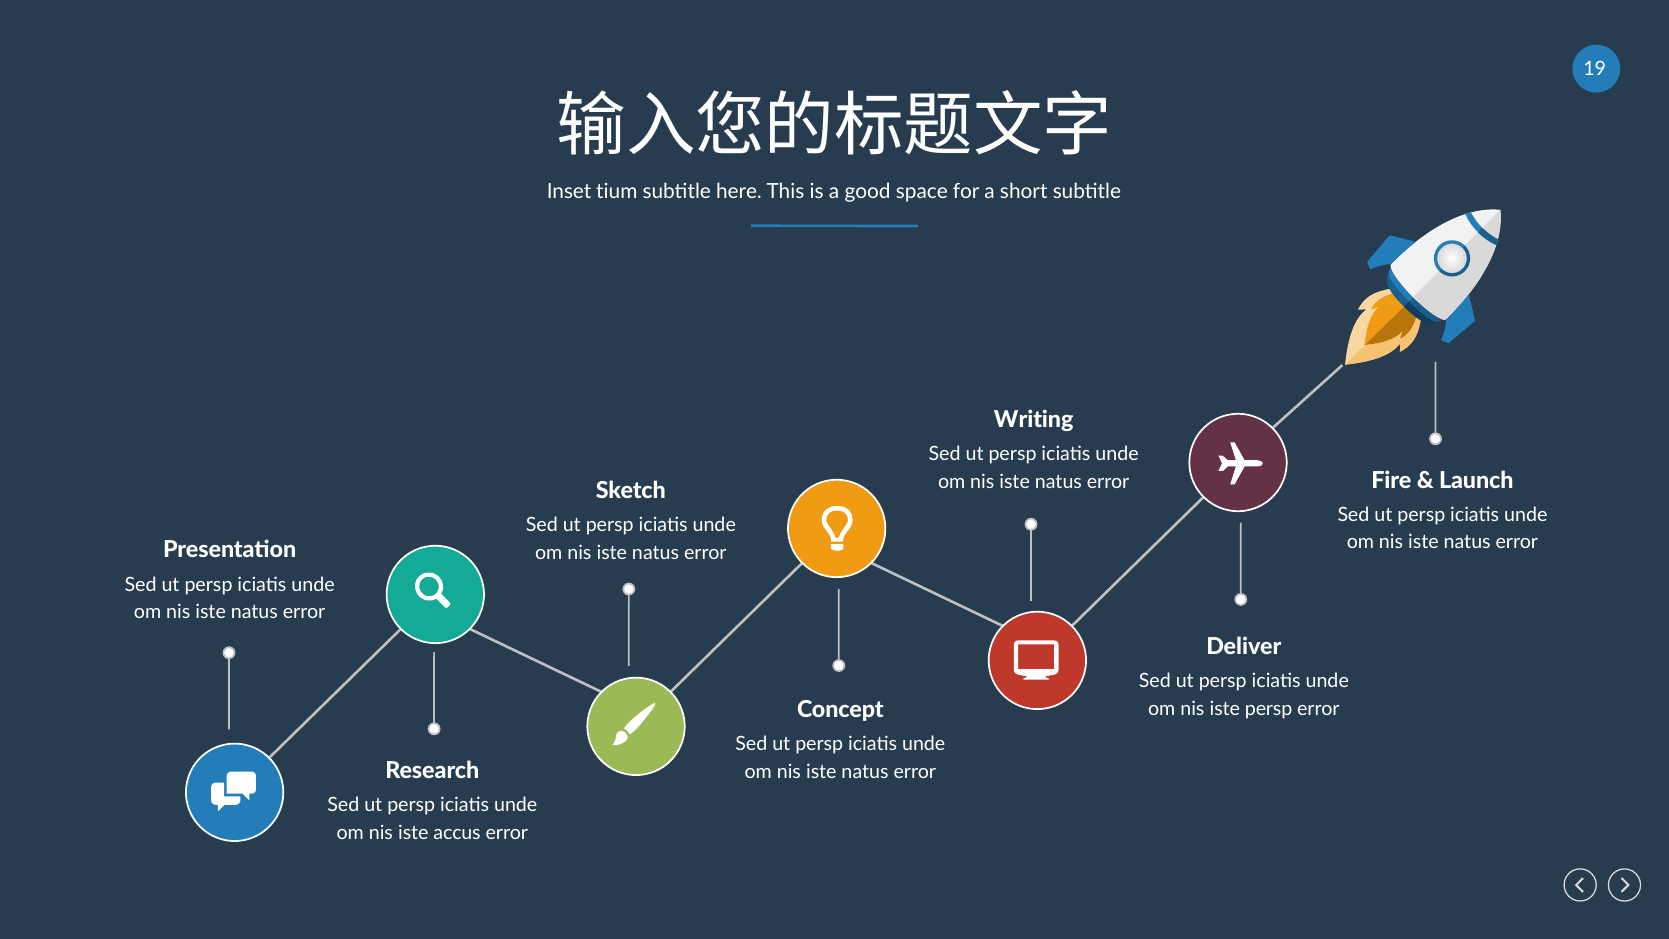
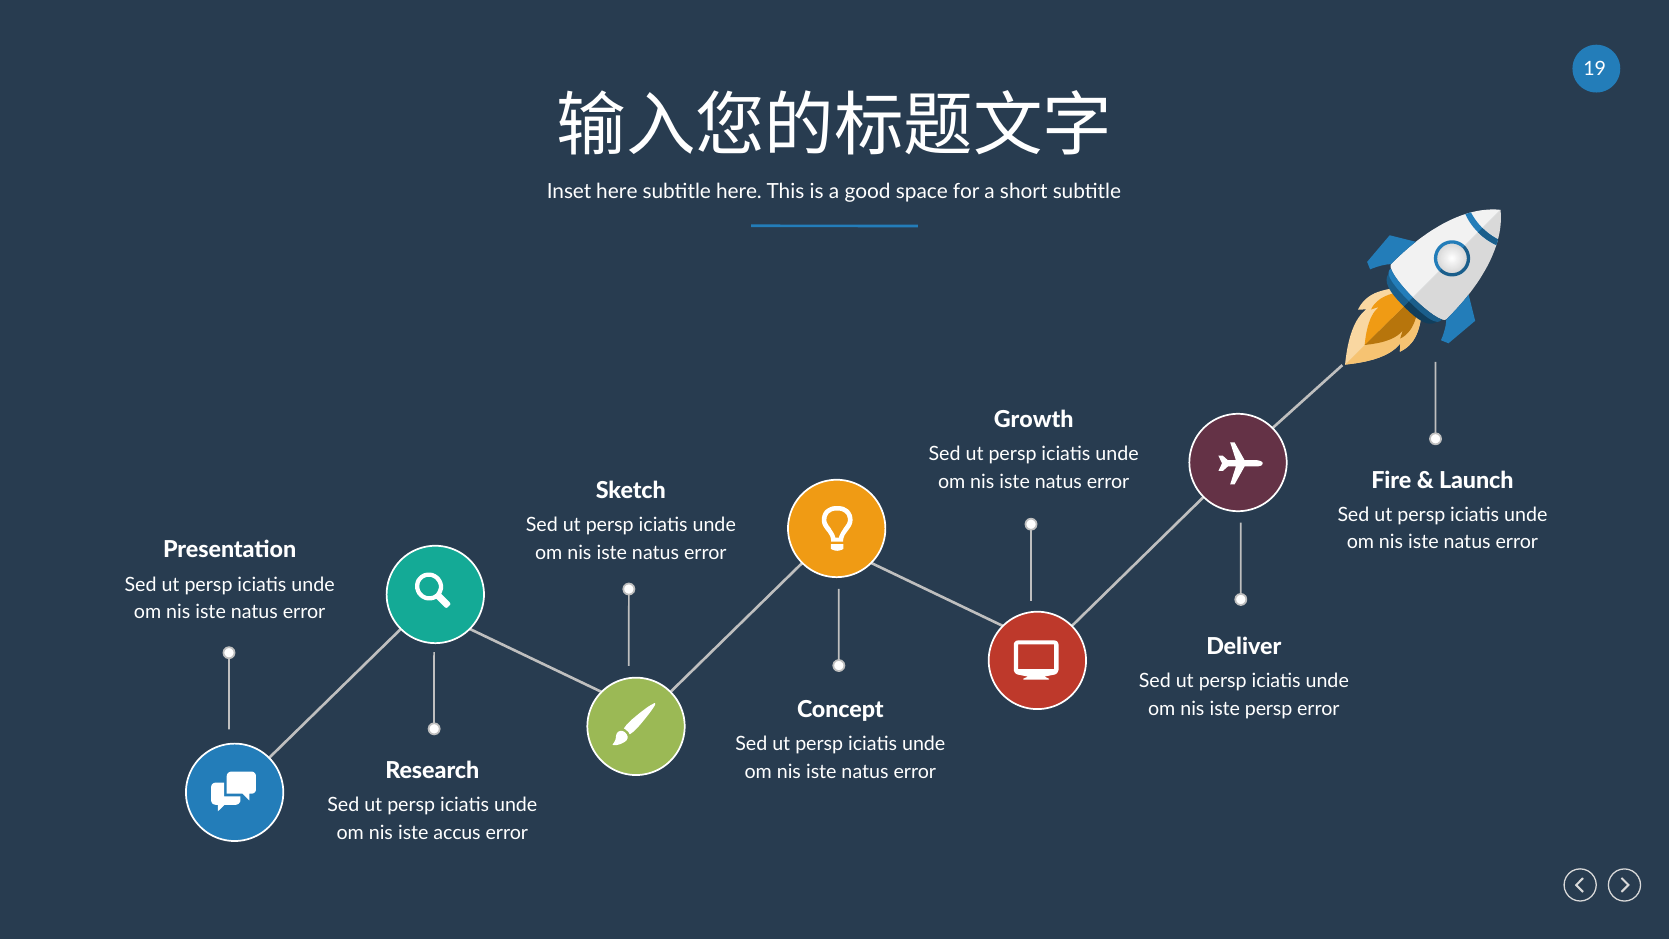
Inset tium: tium -> here
Writing: Writing -> Growth
